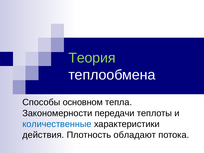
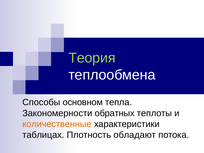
передачи: передачи -> обратных
количественные colour: blue -> orange
действия: действия -> таблицах
